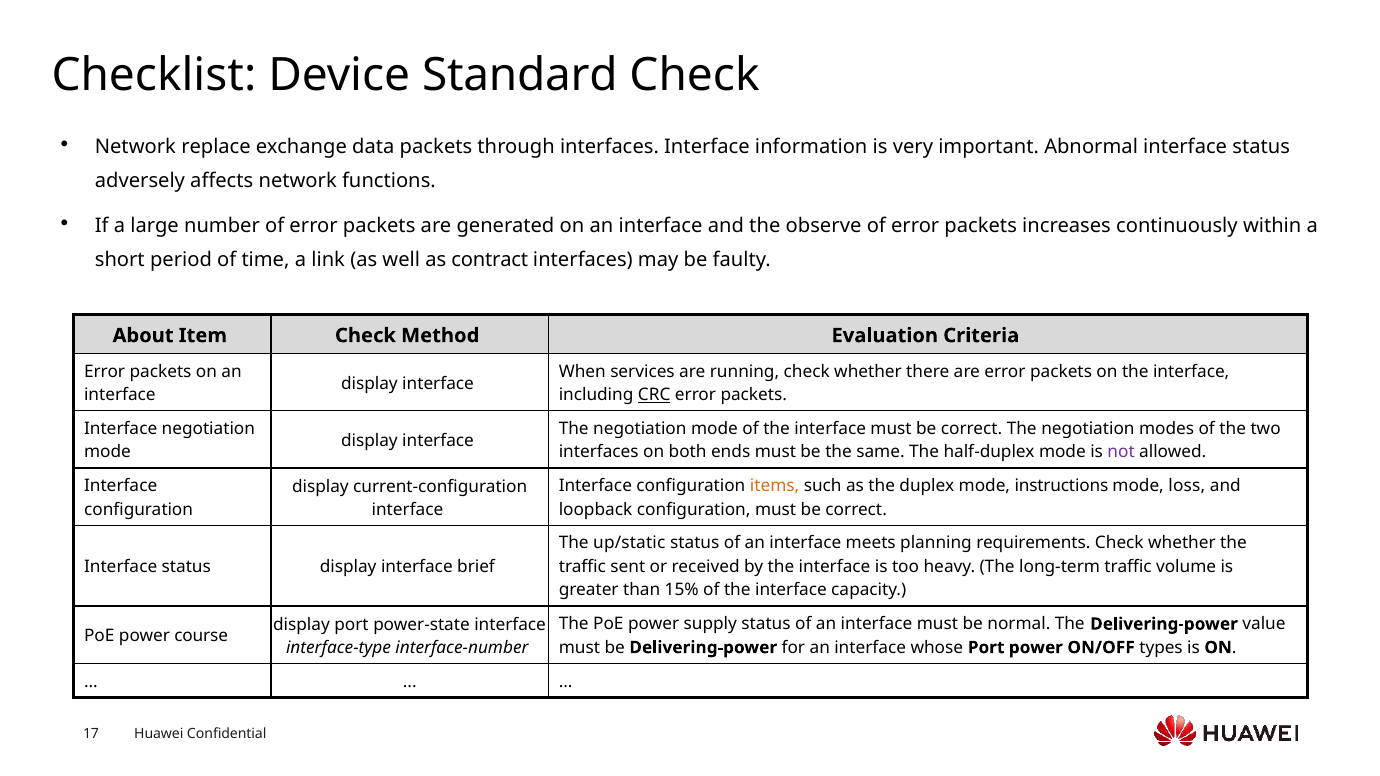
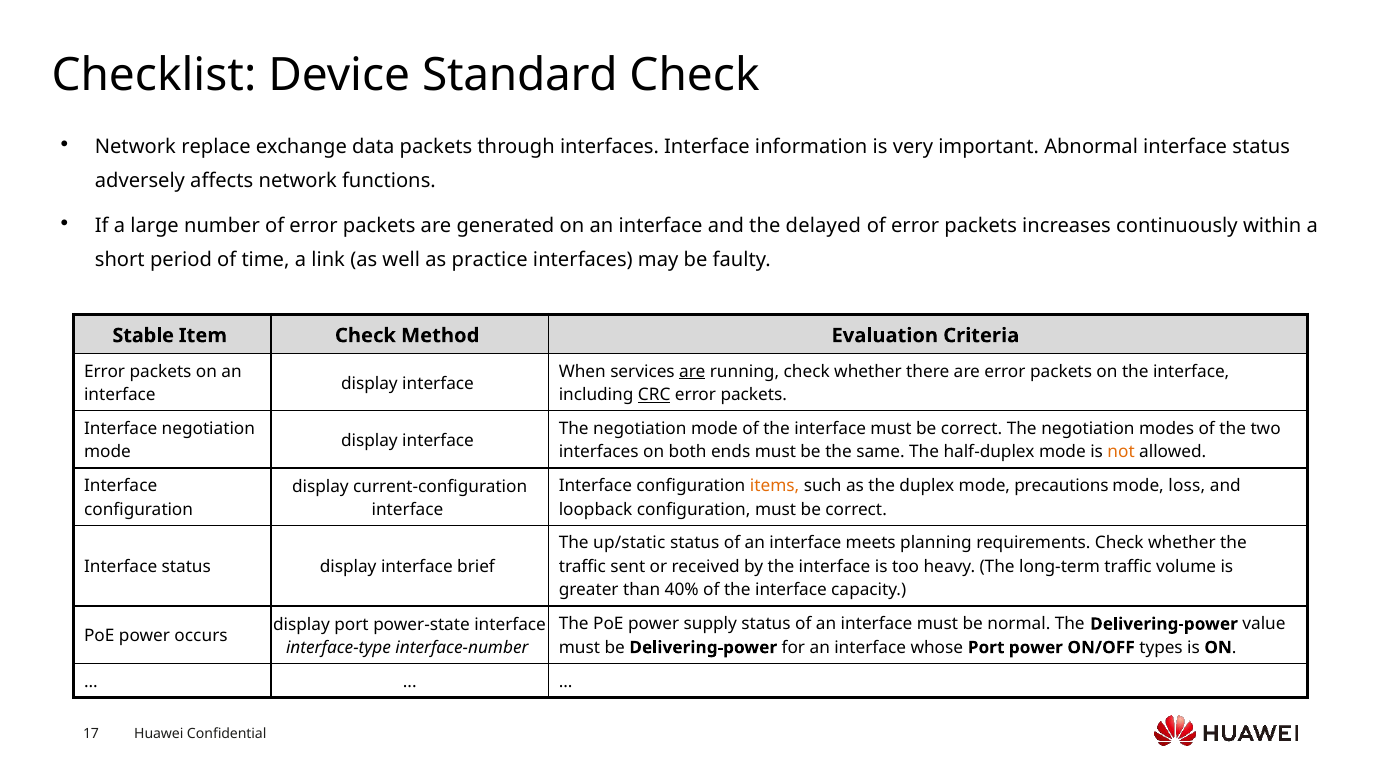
observe: observe -> delayed
contract: contract -> practice
About: About -> Stable
are at (692, 371) underline: none -> present
not colour: purple -> orange
instructions: instructions -> precautions
15%: 15% -> 40%
course: course -> occurs
